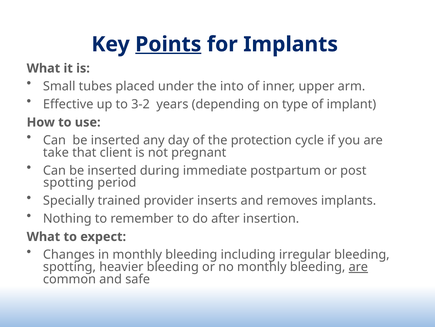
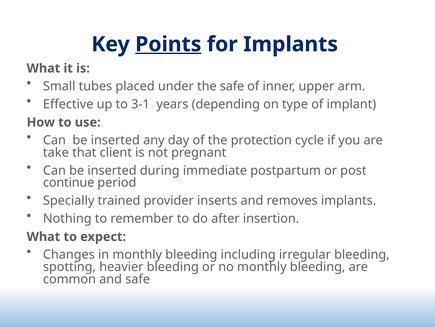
the into: into -> safe
3-2: 3-2 -> 3-1
spotting at (69, 182): spotting -> continue
are at (358, 266) underline: present -> none
